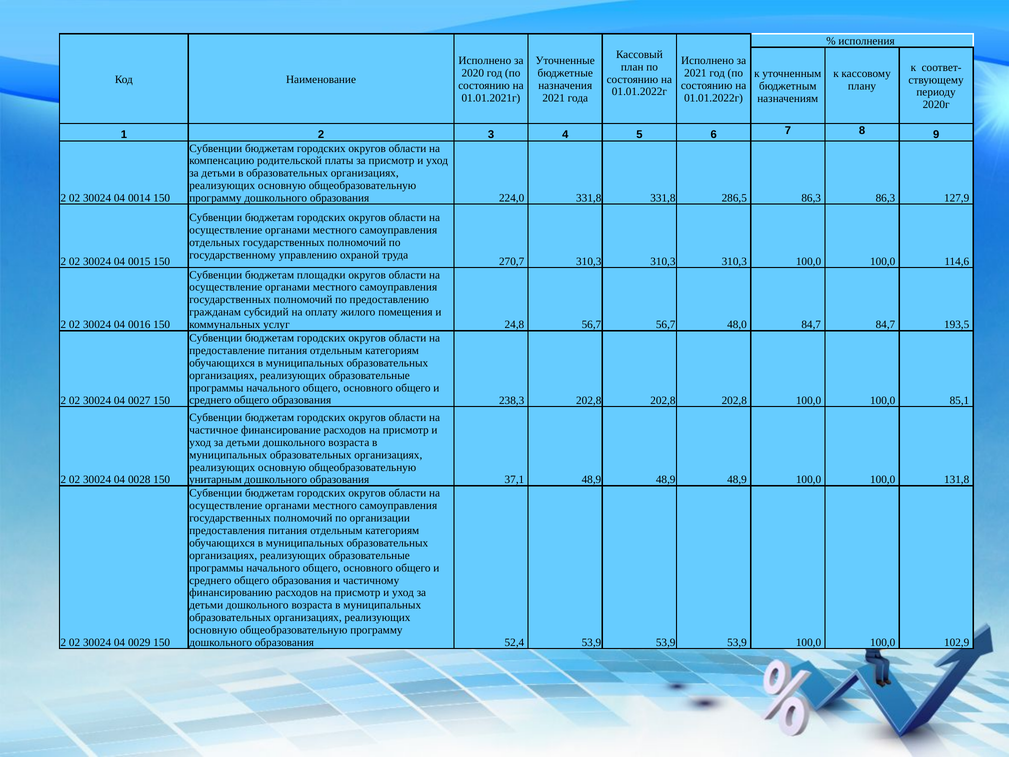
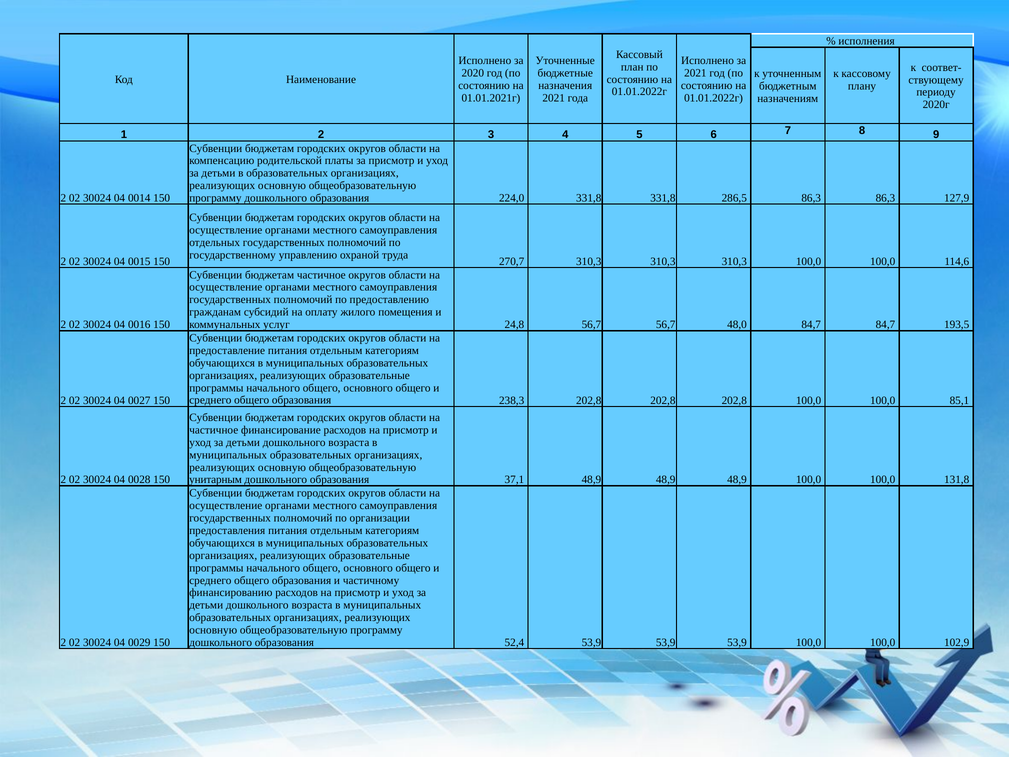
бюджетам площадки: площадки -> частичное
